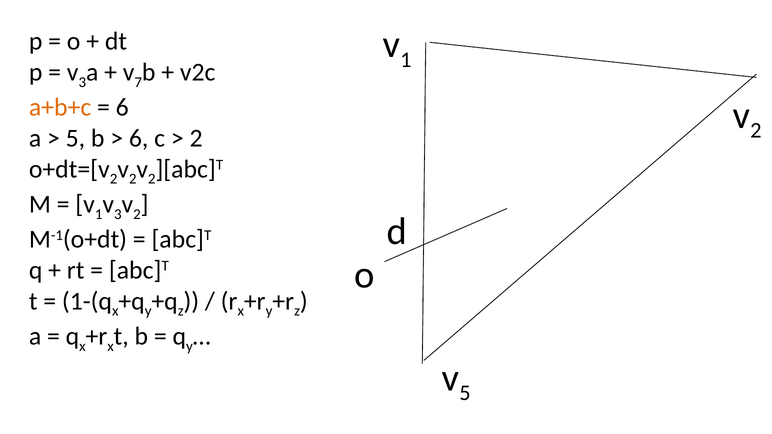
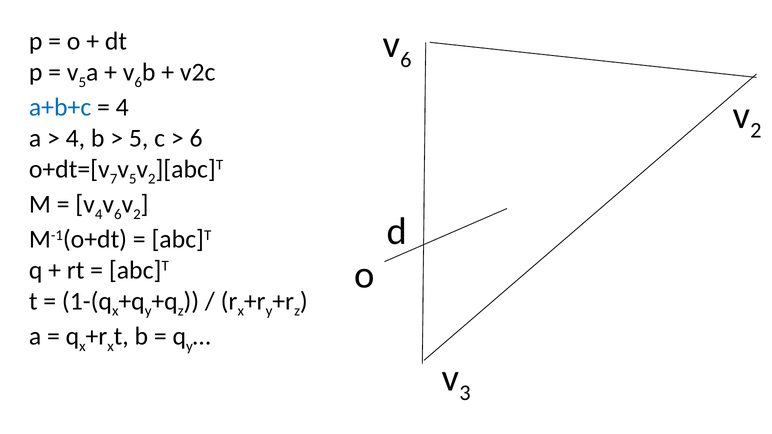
1 at (406, 60): 1 -> 6
3 at (82, 82): 3 -> 5
7 at (138, 82): 7 -> 6
a+b+c colour: orange -> blue
6 at (122, 107): 6 -> 4
5 at (75, 138): 5 -> 4
6 at (139, 138): 6 -> 5
2 at (196, 138): 2 -> 6
2 at (114, 179): 2 -> 7
2 at (133, 179): 2 -> 5
1 at (99, 214): 1 -> 4
3 at (118, 214): 3 -> 6
5 at (465, 393): 5 -> 3
